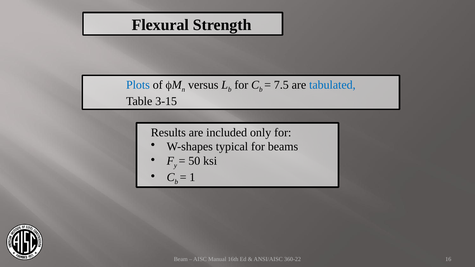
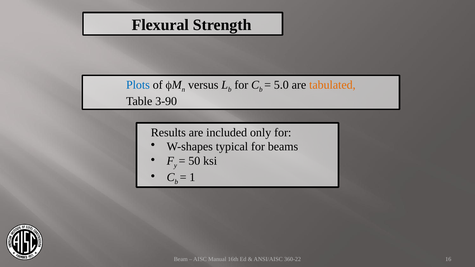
7.5: 7.5 -> 5.0
tabulated colour: blue -> orange
3-15: 3-15 -> 3-90
